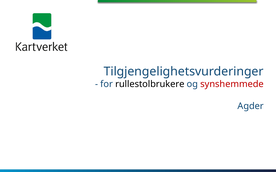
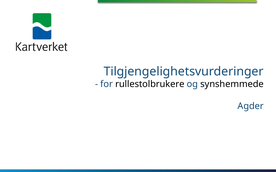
synshemmede colour: red -> black
